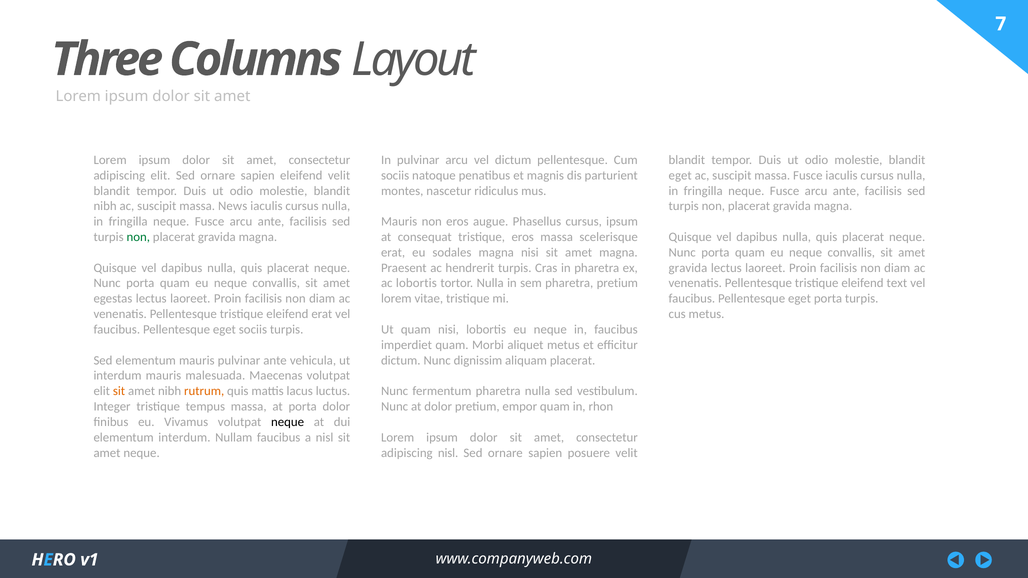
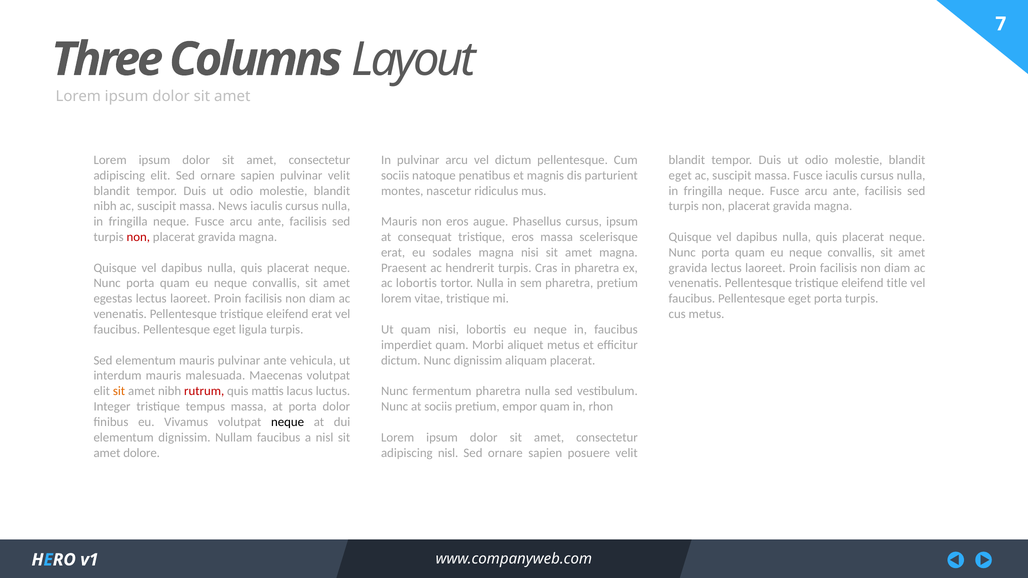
sapien eleifend: eleifend -> pulvinar
non at (138, 237) colour: green -> red
text: text -> title
eget sociis: sociis -> ligula
rutrum colour: orange -> red
at dolor: dolor -> sociis
elementum interdum: interdum -> dignissim
amet neque: neque -> dolore
